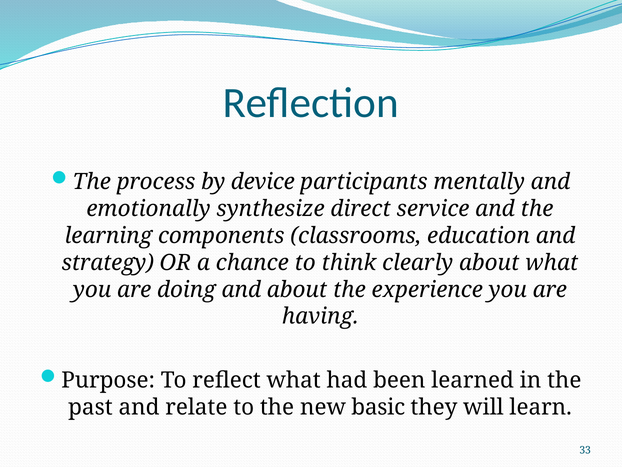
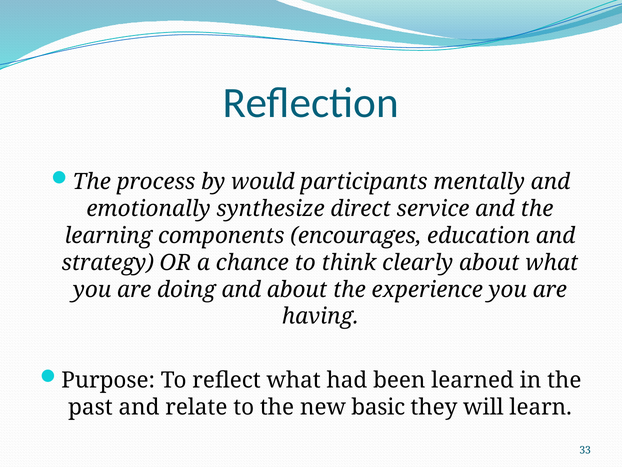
device: device -> would
classrooms: classrooms -> encourages
